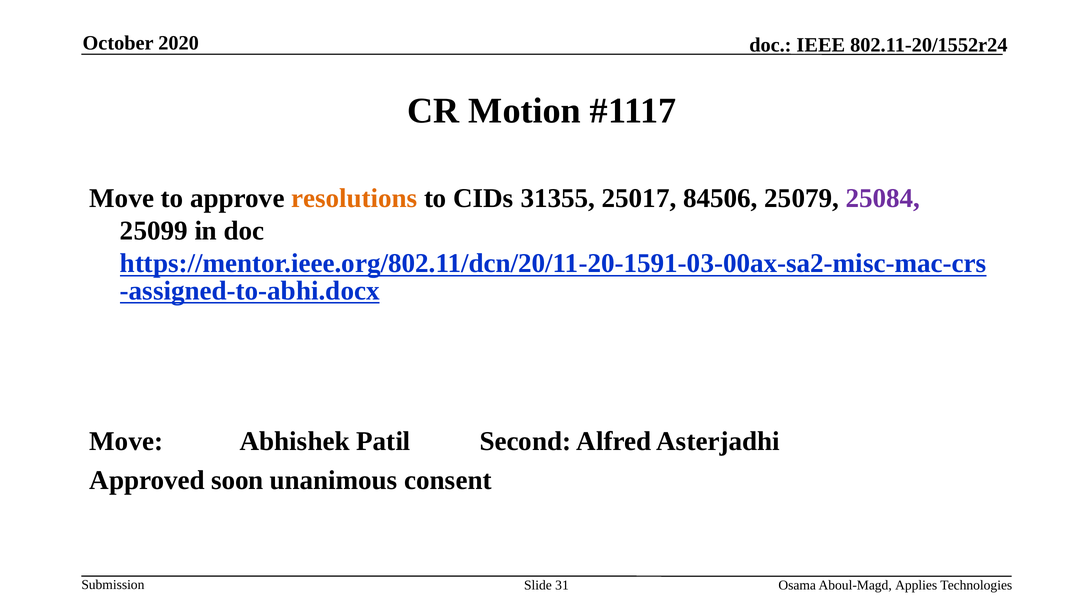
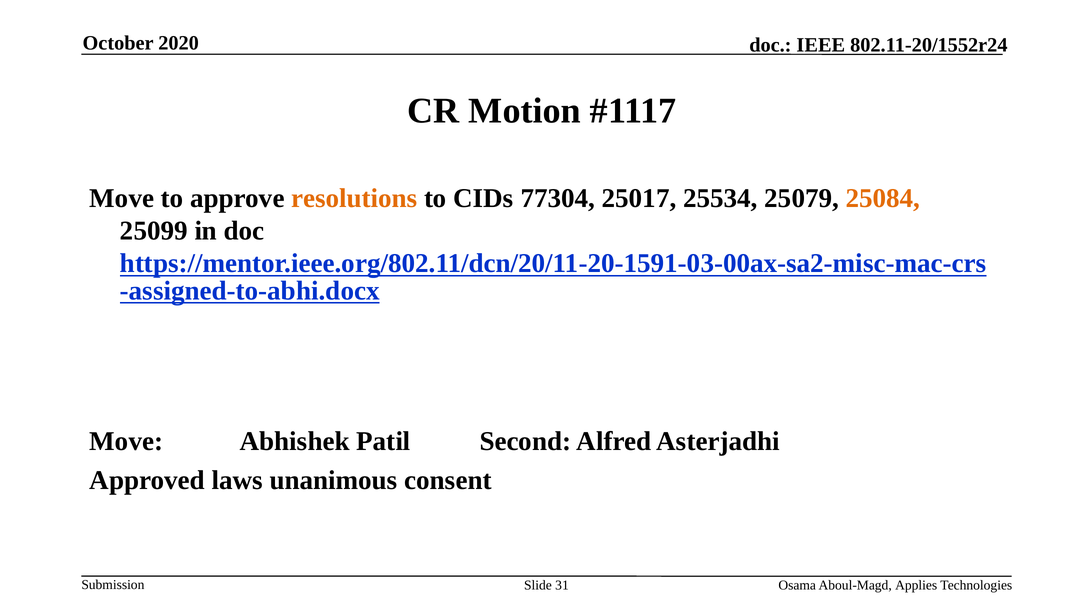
31355: 31355 -> 77304
84506: 84506 -> 25534
25084 colour: purple -> orange
soon: soon -> laws
